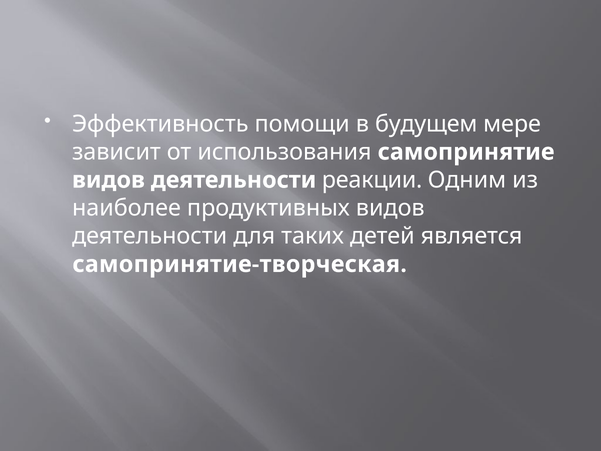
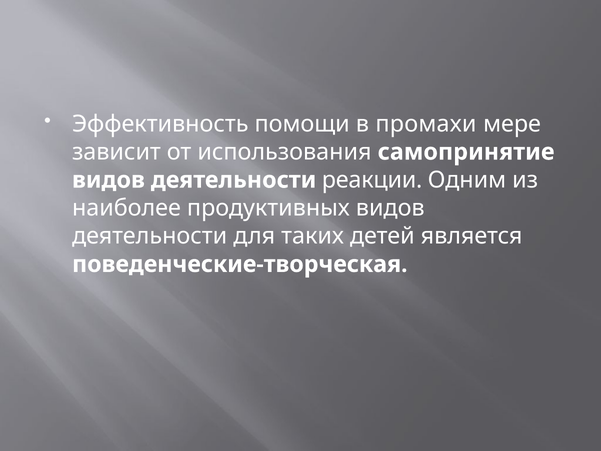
будущем: будущем -> промахи
самопринятие-творческая: самопринятие-творческая -> поведенческие-творческая
